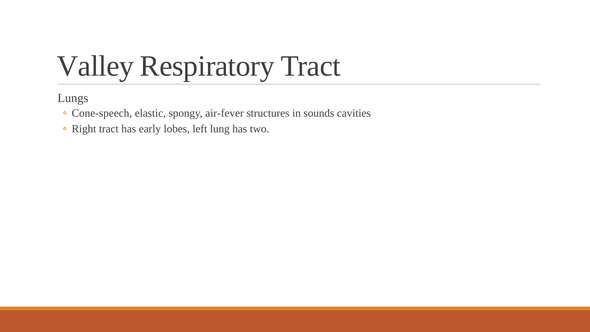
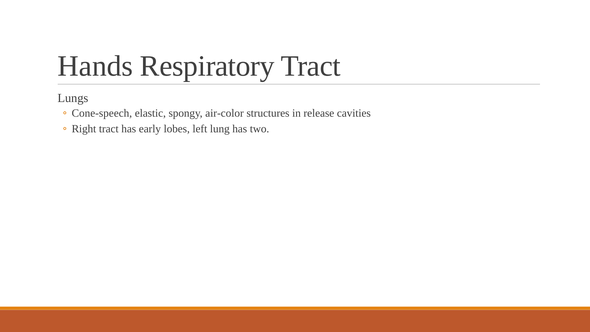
Valley: Valley -> Hands
air-fever: air-fever -> air-color
sounds: sounds -> release
